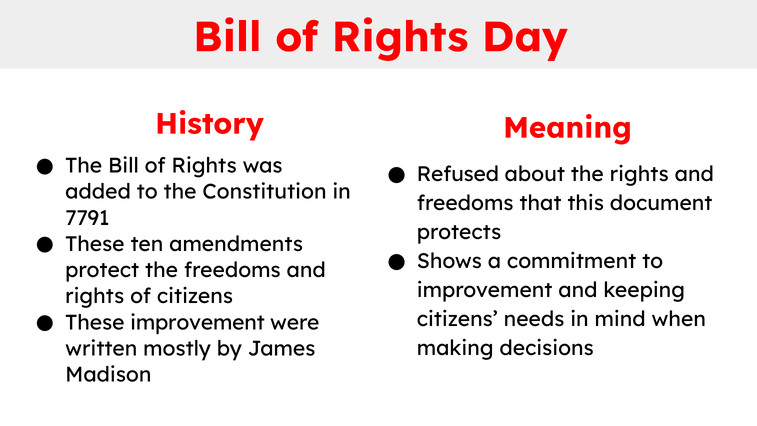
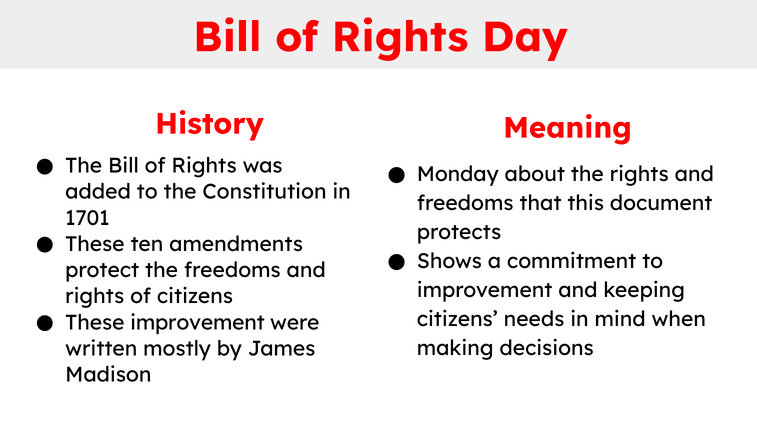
Refused: Refused -> Monday
7791: 7791 -> 1701
